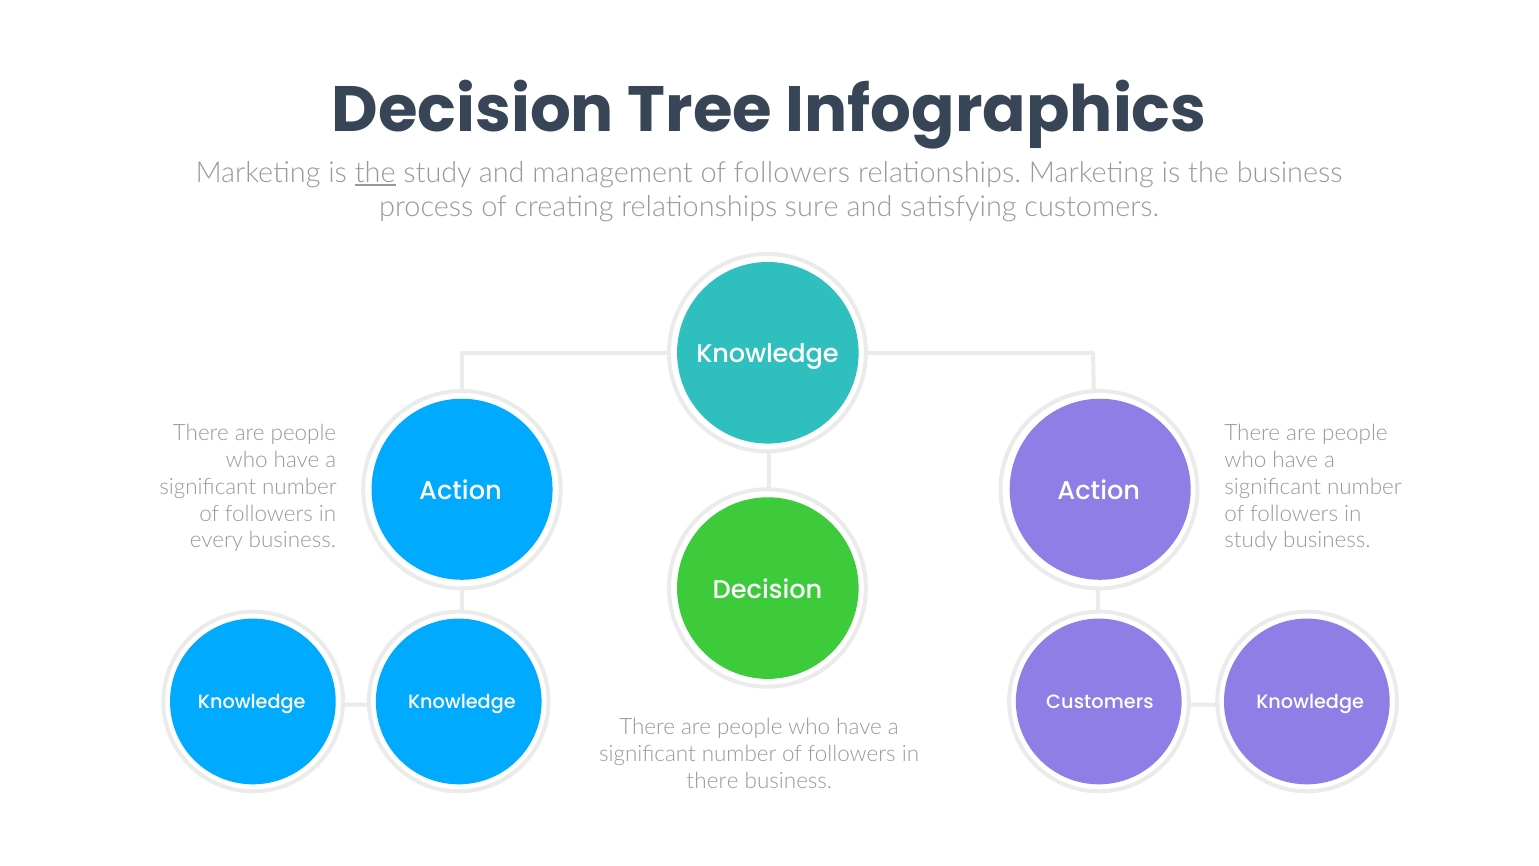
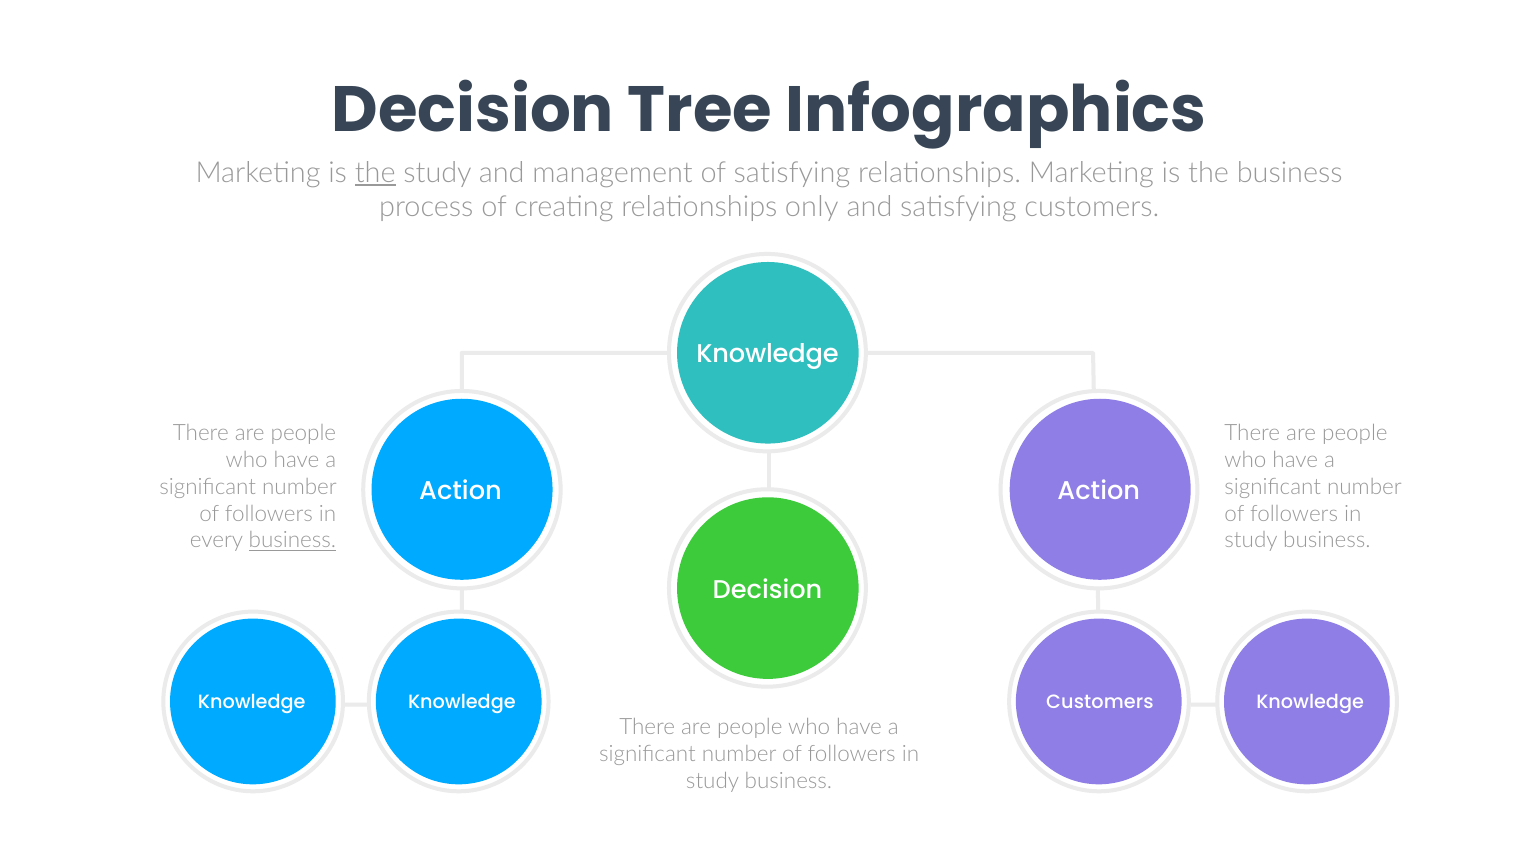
management of followers: followers -> satisfying
sure: sure -> only
business at (292, 540) underline: none -> present
there at (712, 781): there -> study
